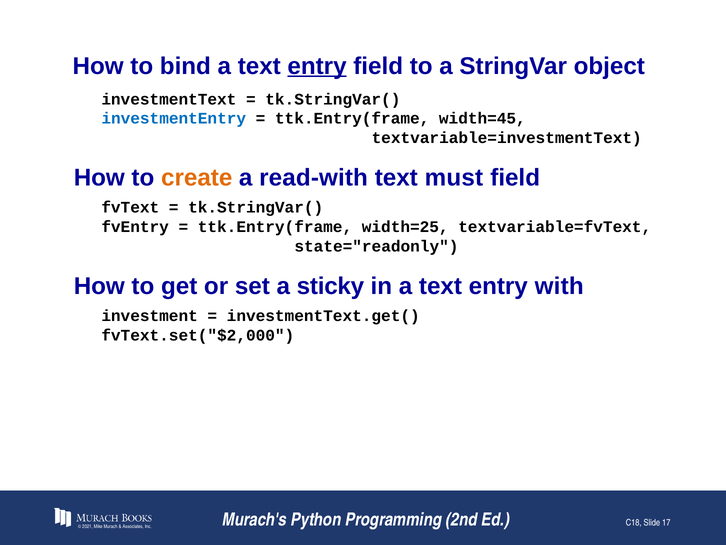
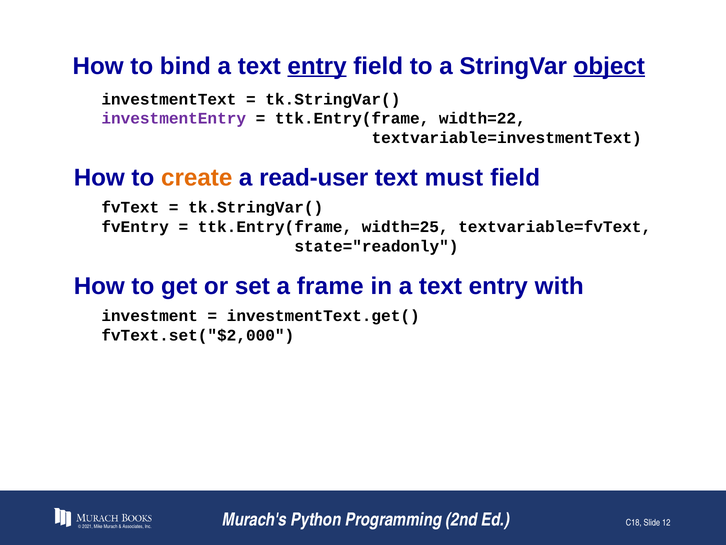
object underline: none -> present
investmentEntry colour: blue -> purple
width=45: width=45 -> width=22
read-with: read-with -> read-user
sticky: sticky -> frame
17: 17 -> 12
